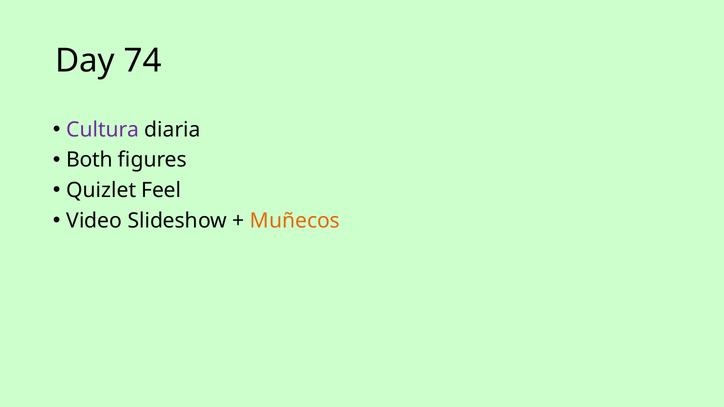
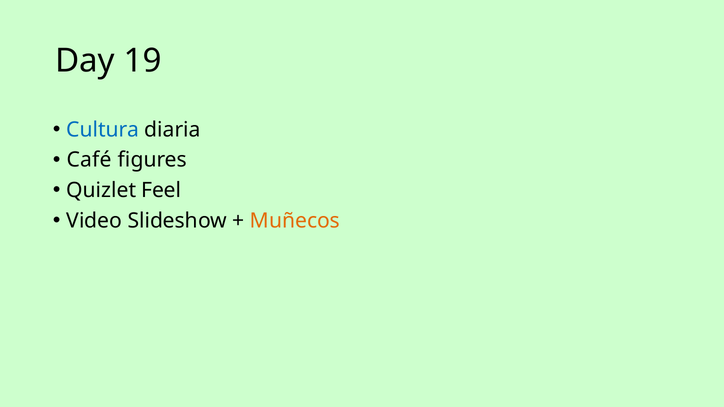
74: 74 -> 19
Cultura colour: purple -> blue
Both: Both -> Café
